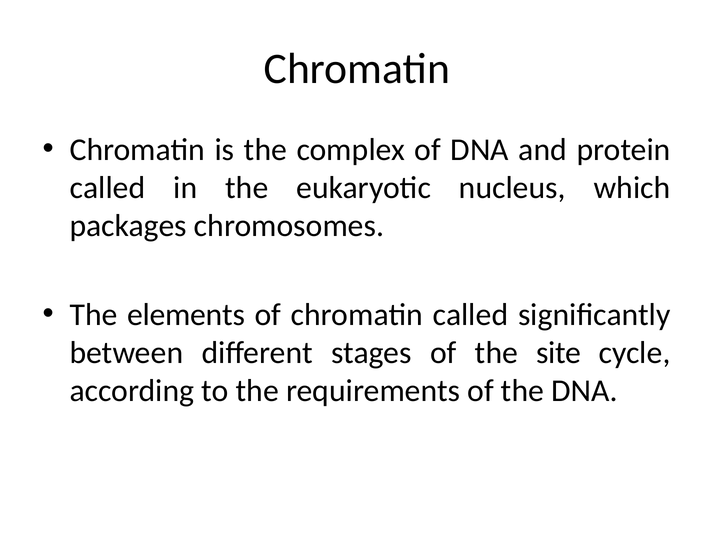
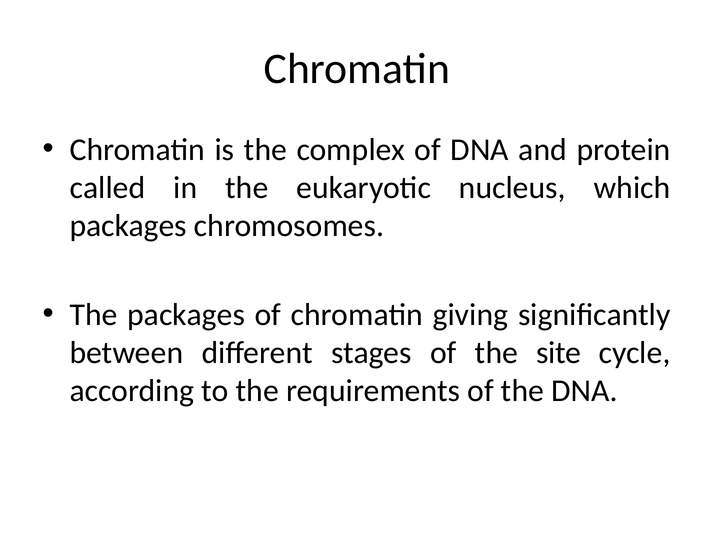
The elements: elements -> packages
chromatin called: called -> giving
